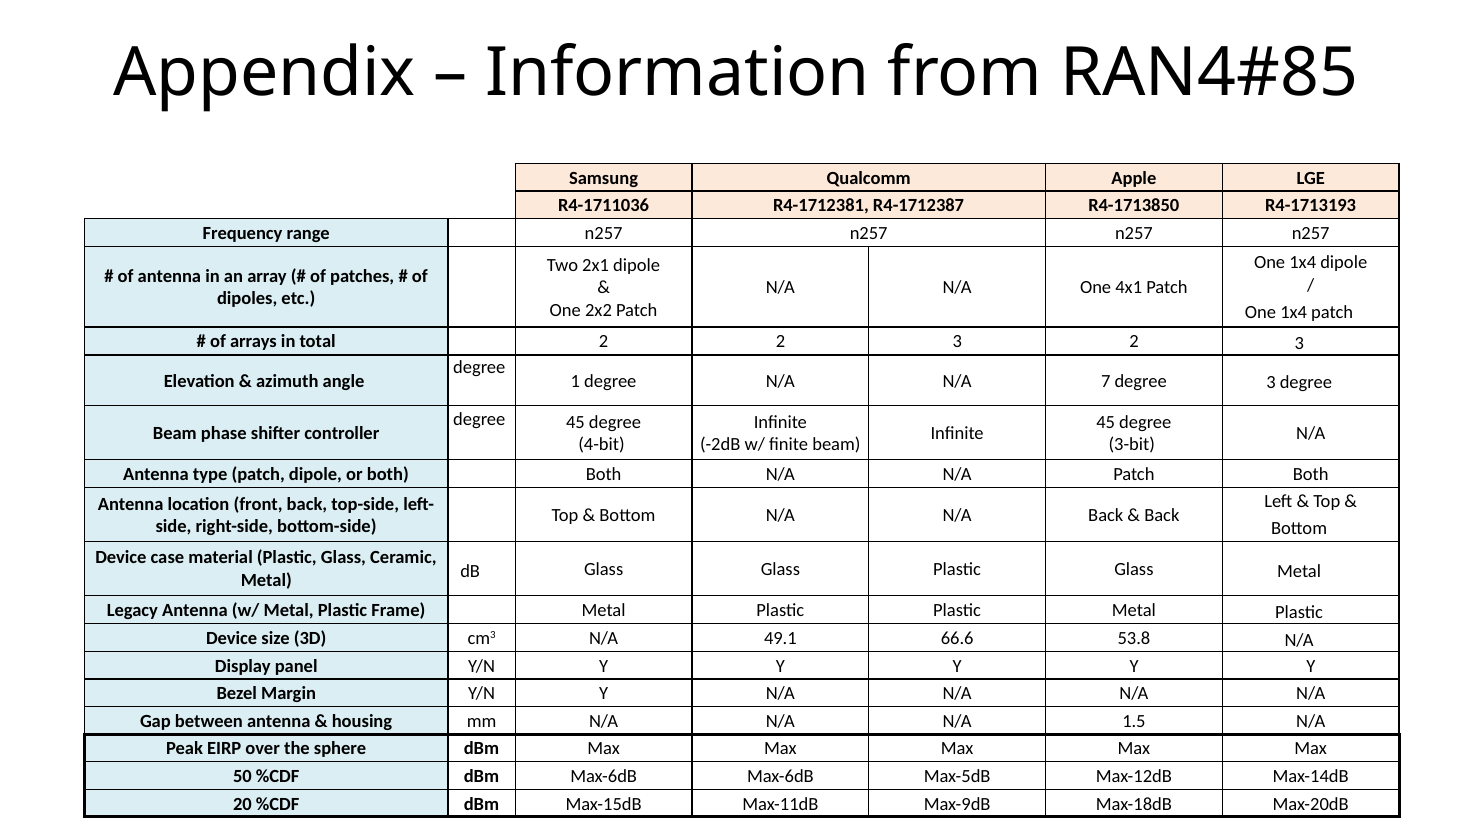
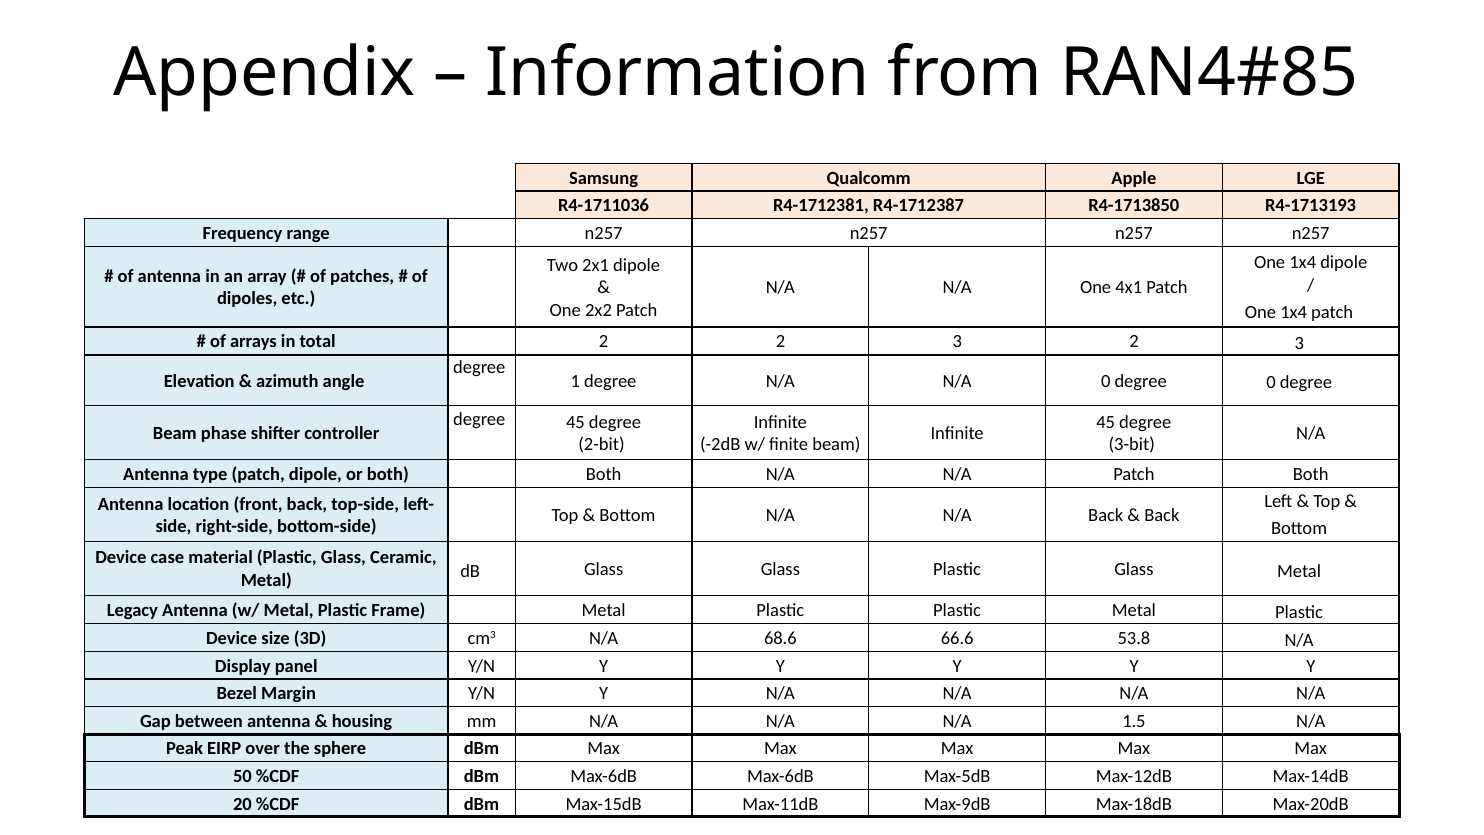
N/A 7: 7 -> 0
degree 3: 3 -> 0
4-bit: 4-bit -> 2-bit
49.1: 49.1 -> 68.6
